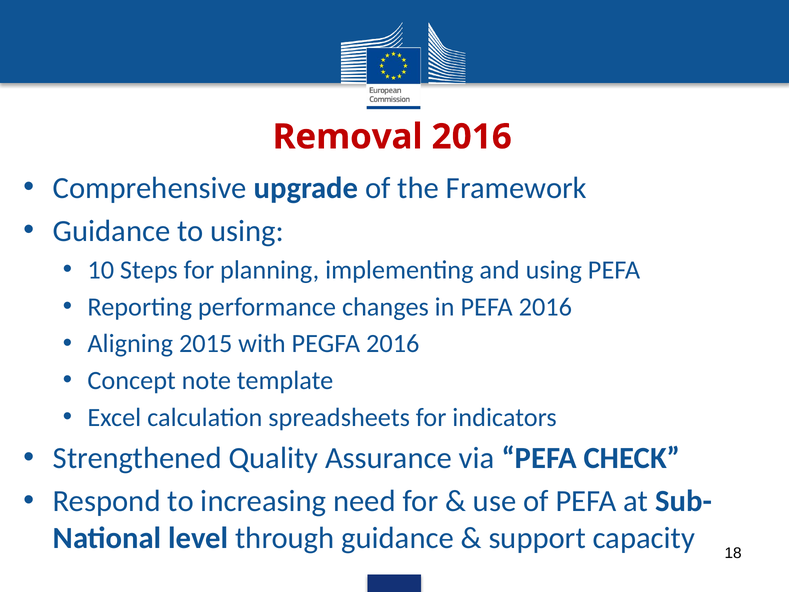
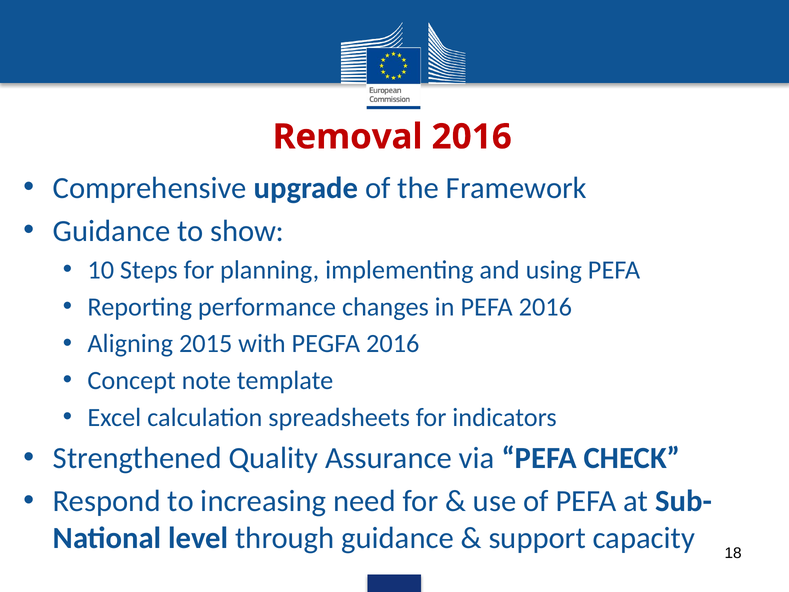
to using: using -> show
